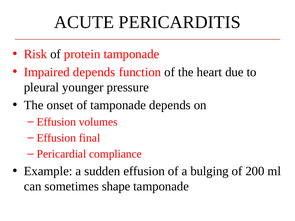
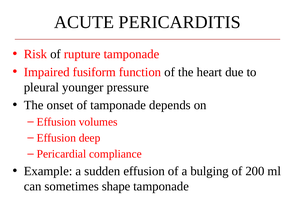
protein: protein -> rupture
Impaired depends: depends -> fusiform
final: final -> deep
